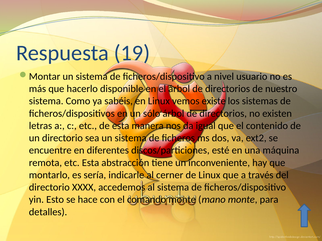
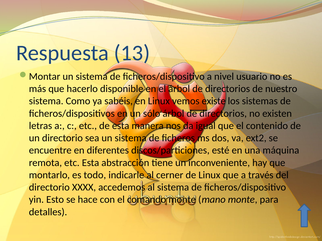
19: 19 -> 13
sería: sería -> todo
